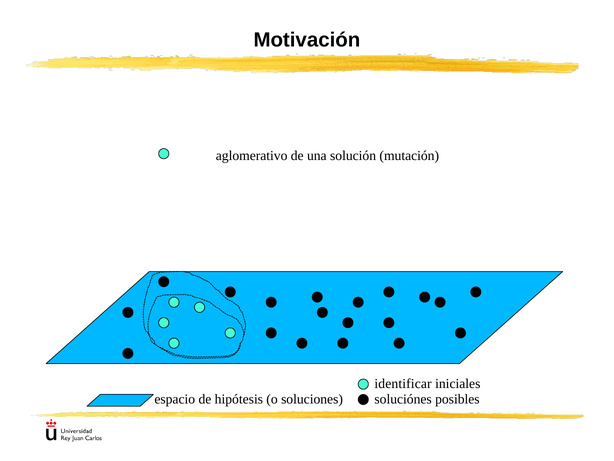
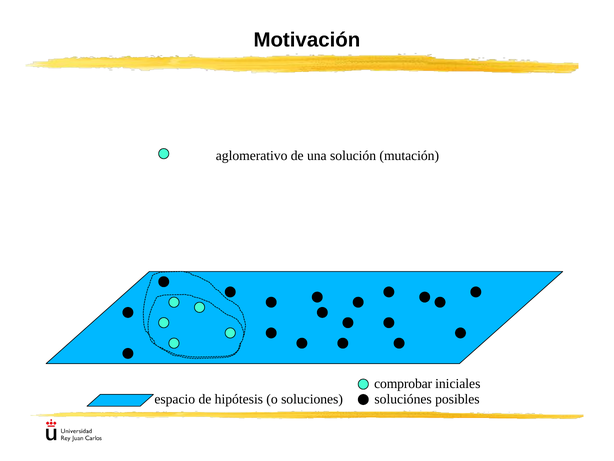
identificar: identificar -> comprobar
